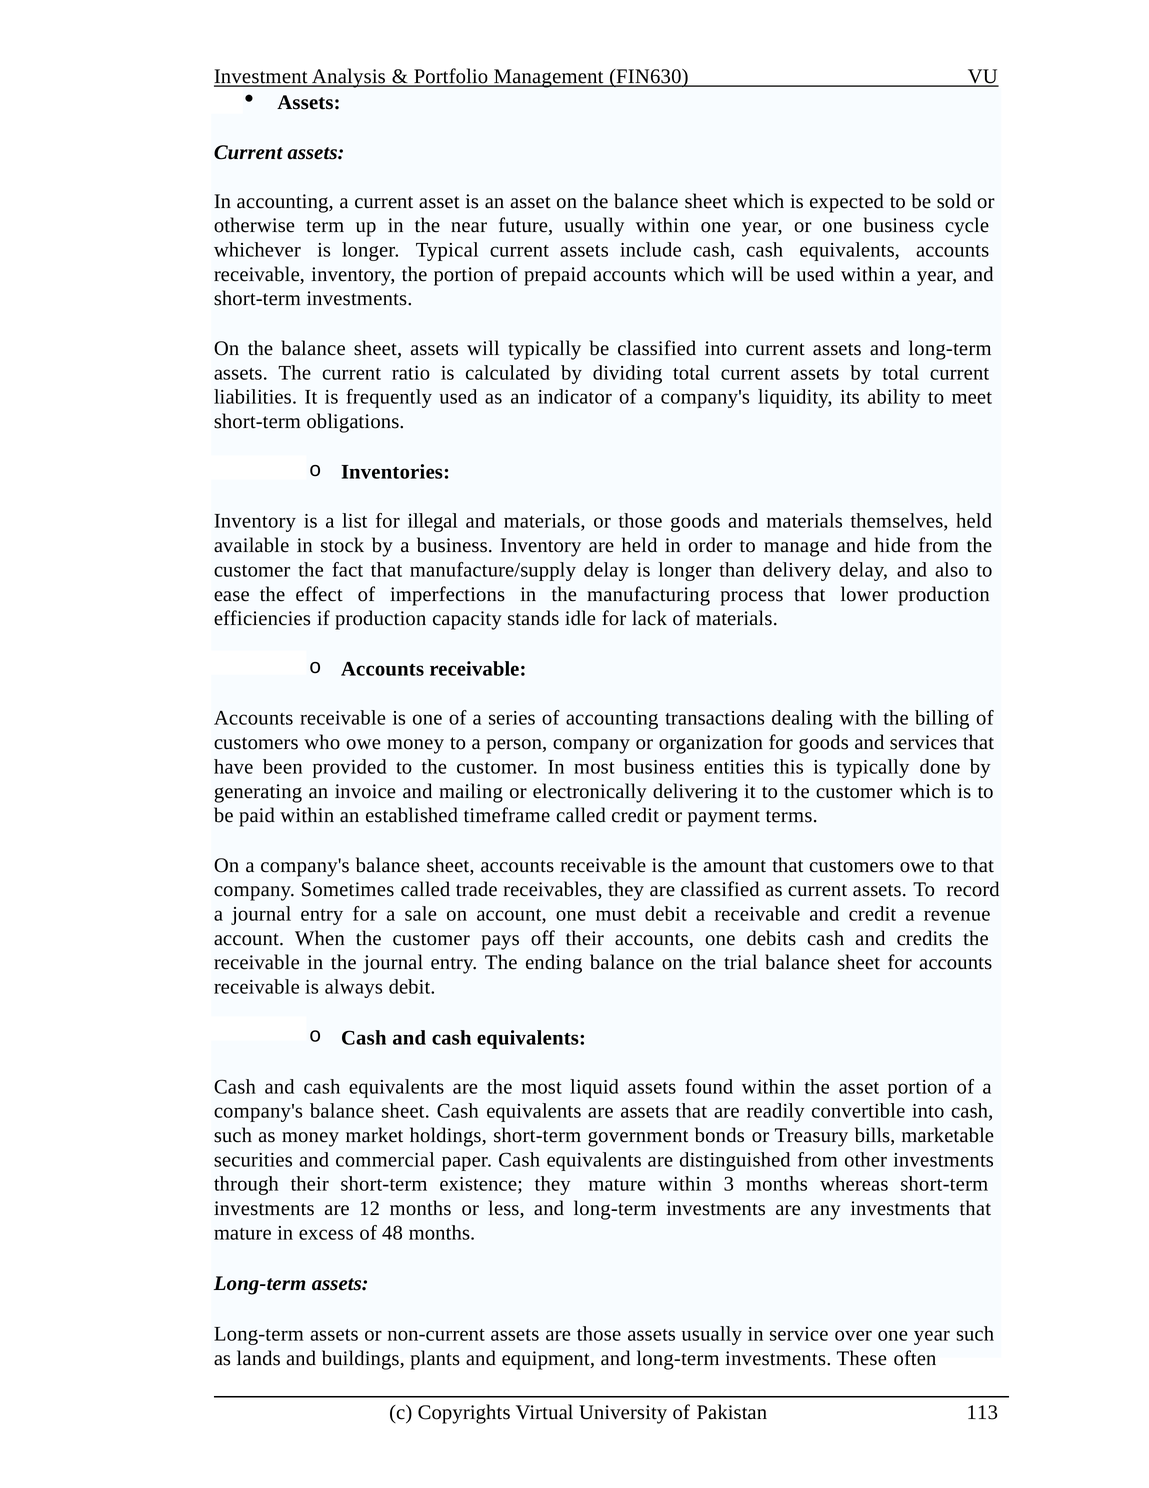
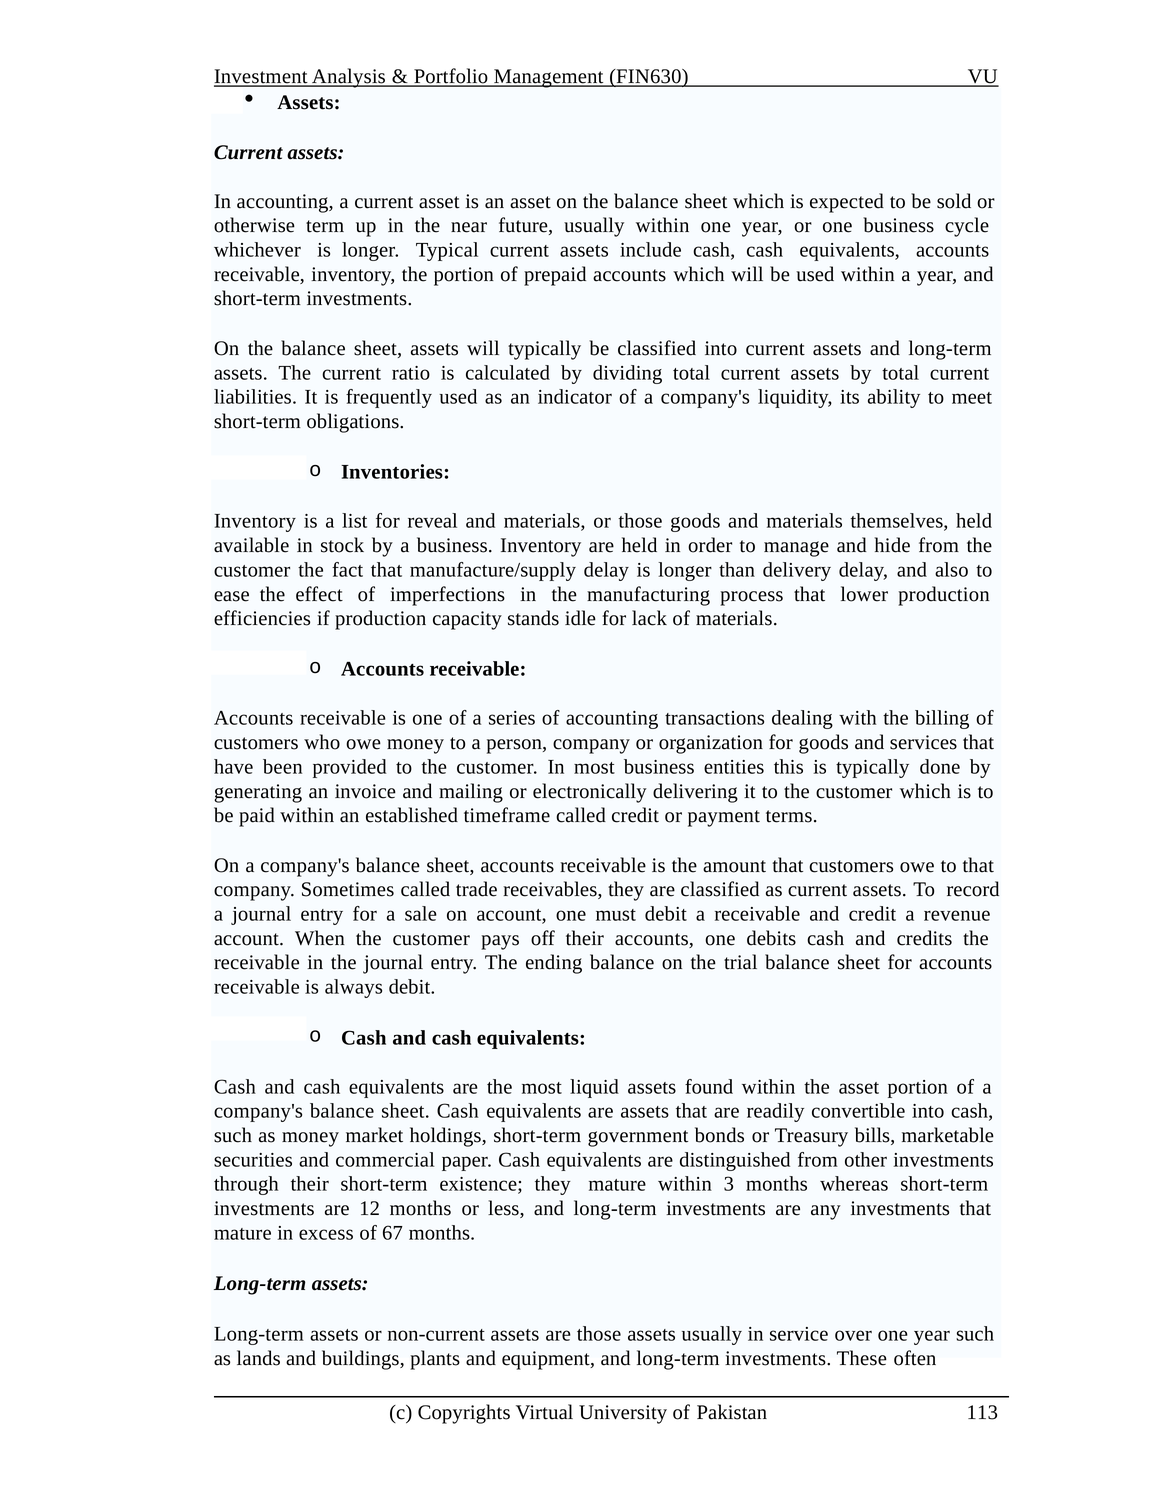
illegal: illegal -> reveal
48: 48 -> 67
